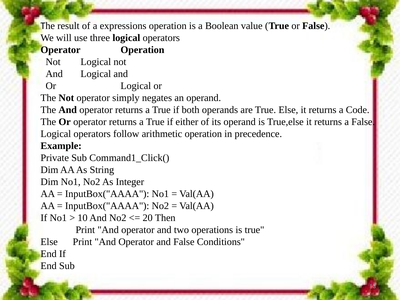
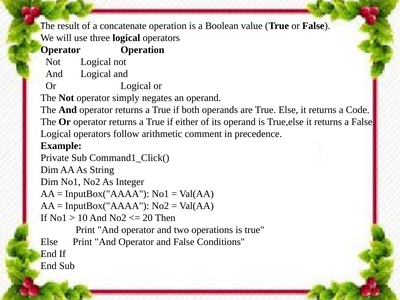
expressions: expressions -> concatenate
arithmetic operation: operation -> comment
